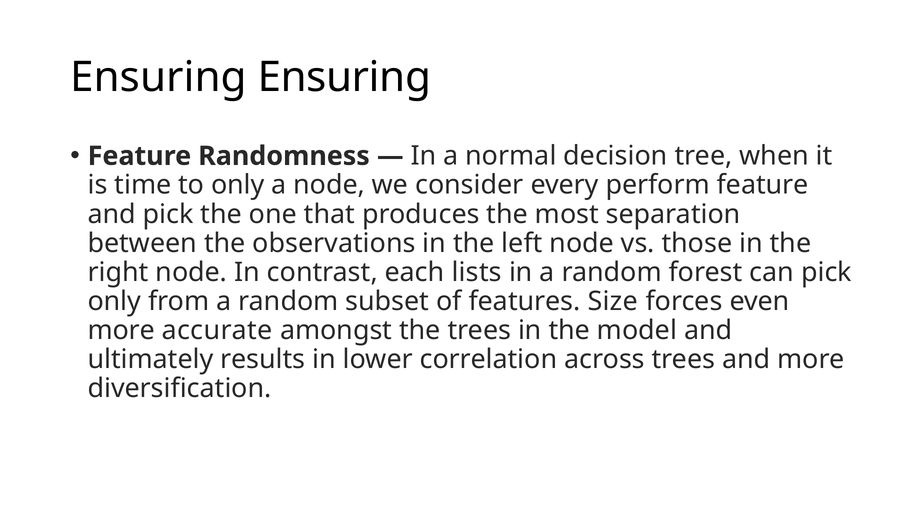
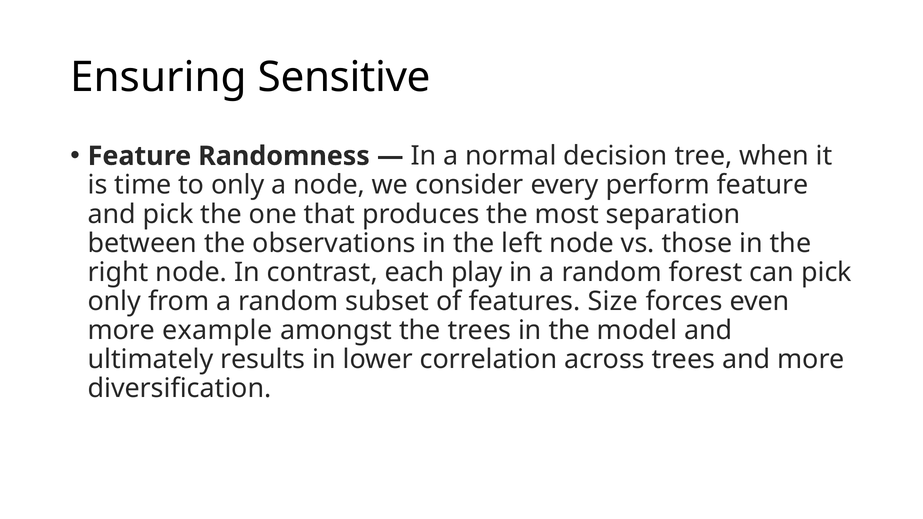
Ensuring Ensuring: Ensuring -> Sensitive
lists: lists -> play
accurate: accurate -> example
